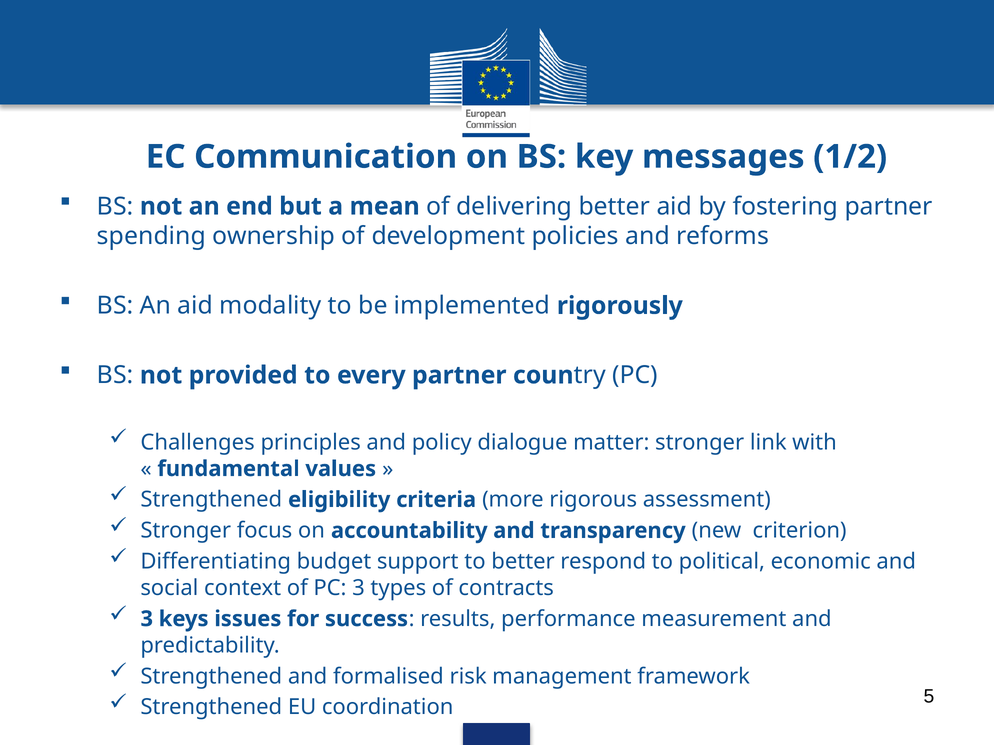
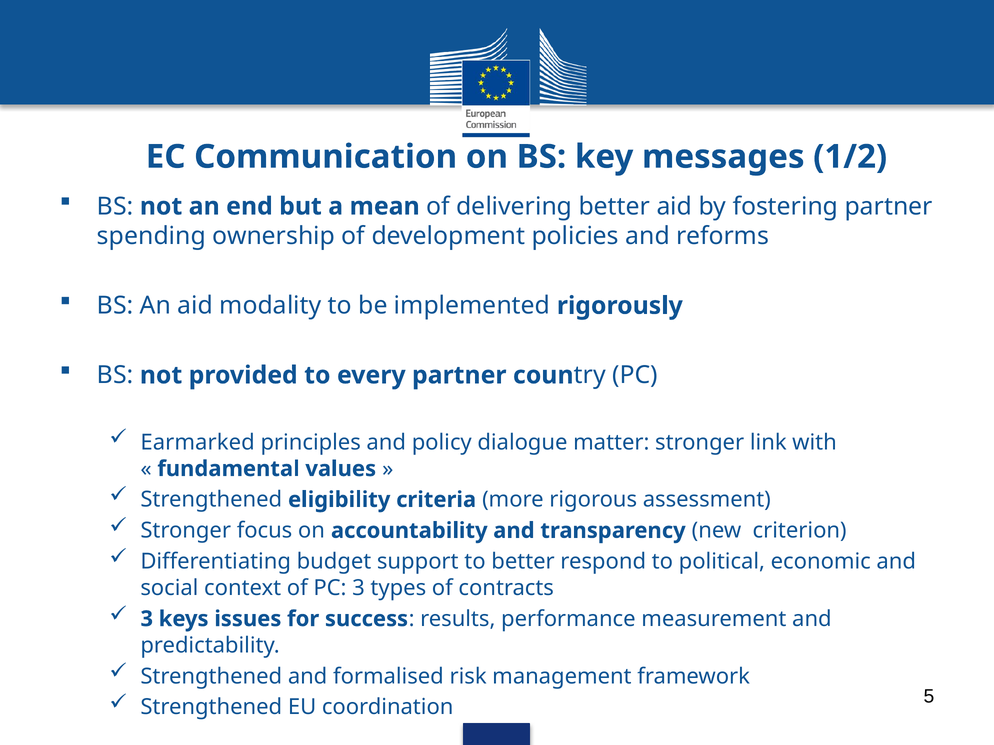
Challenges: Challenges -> Earmarked
